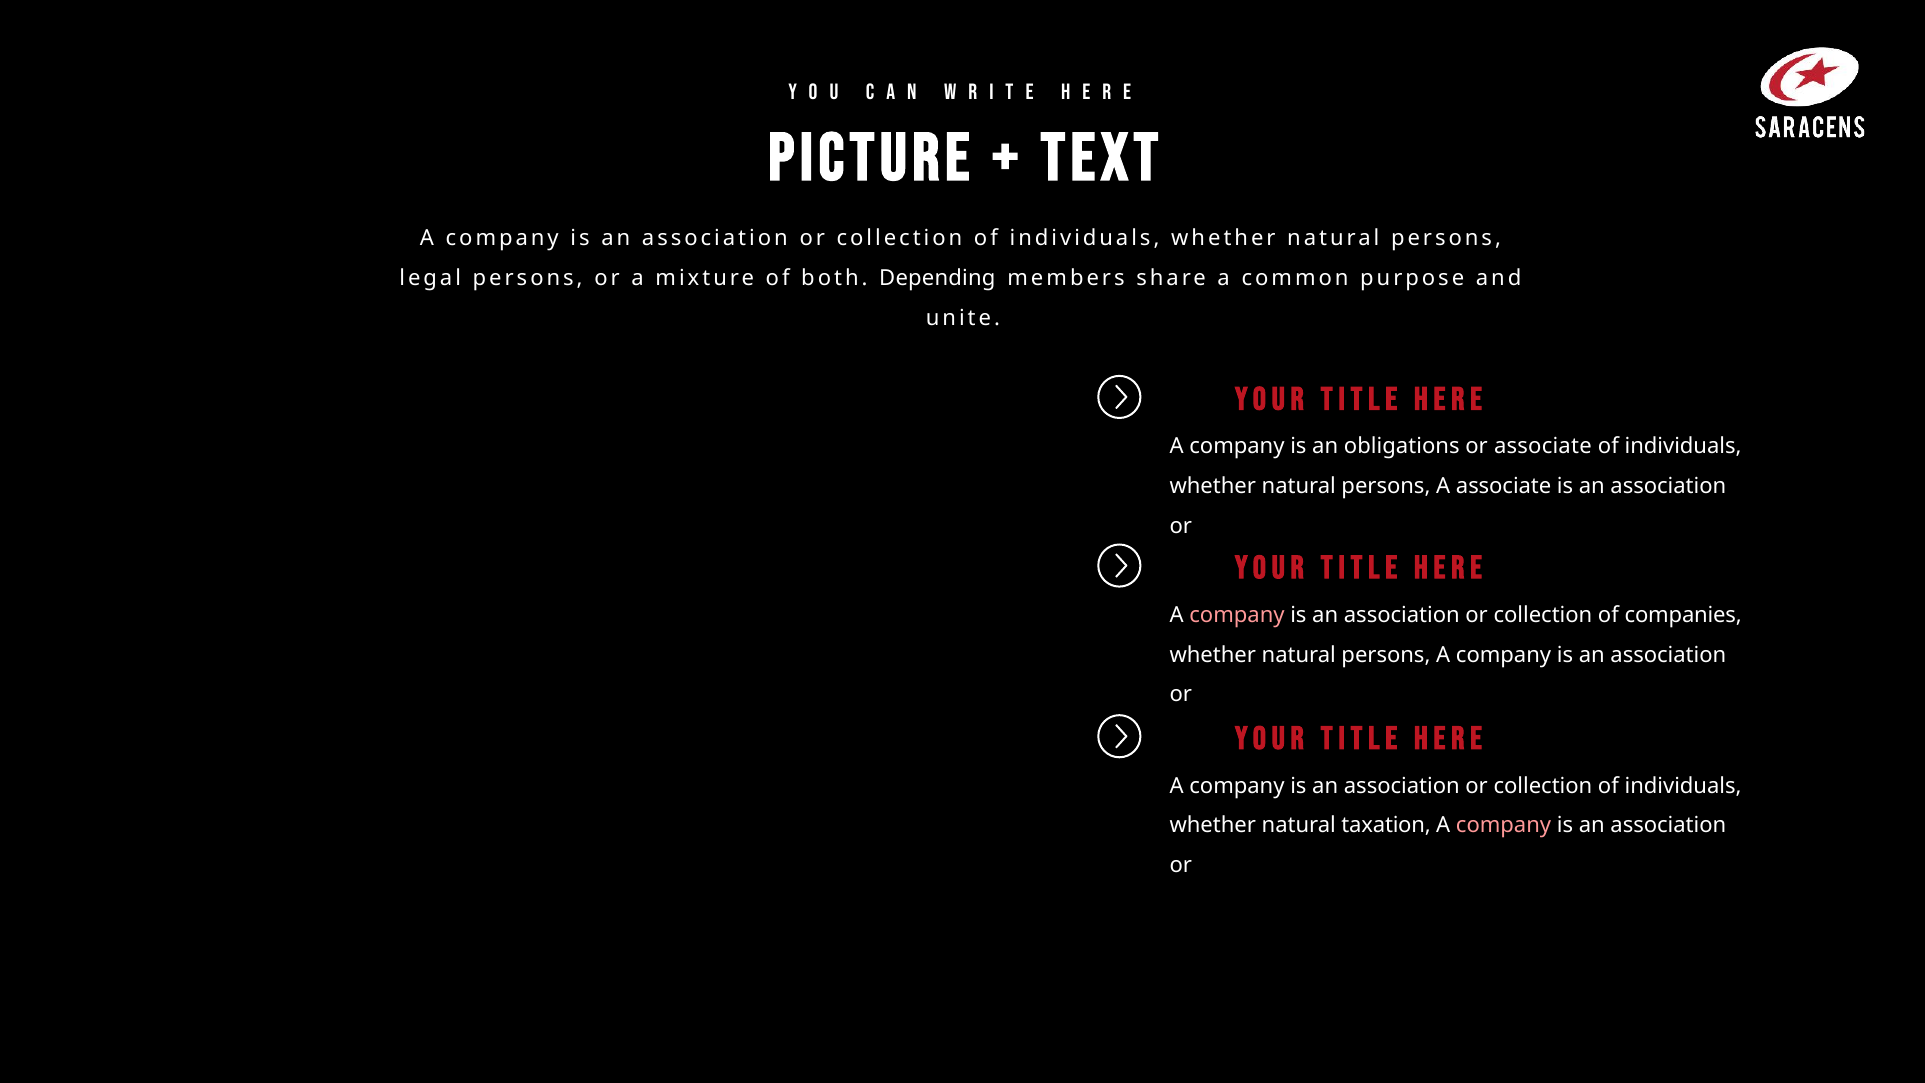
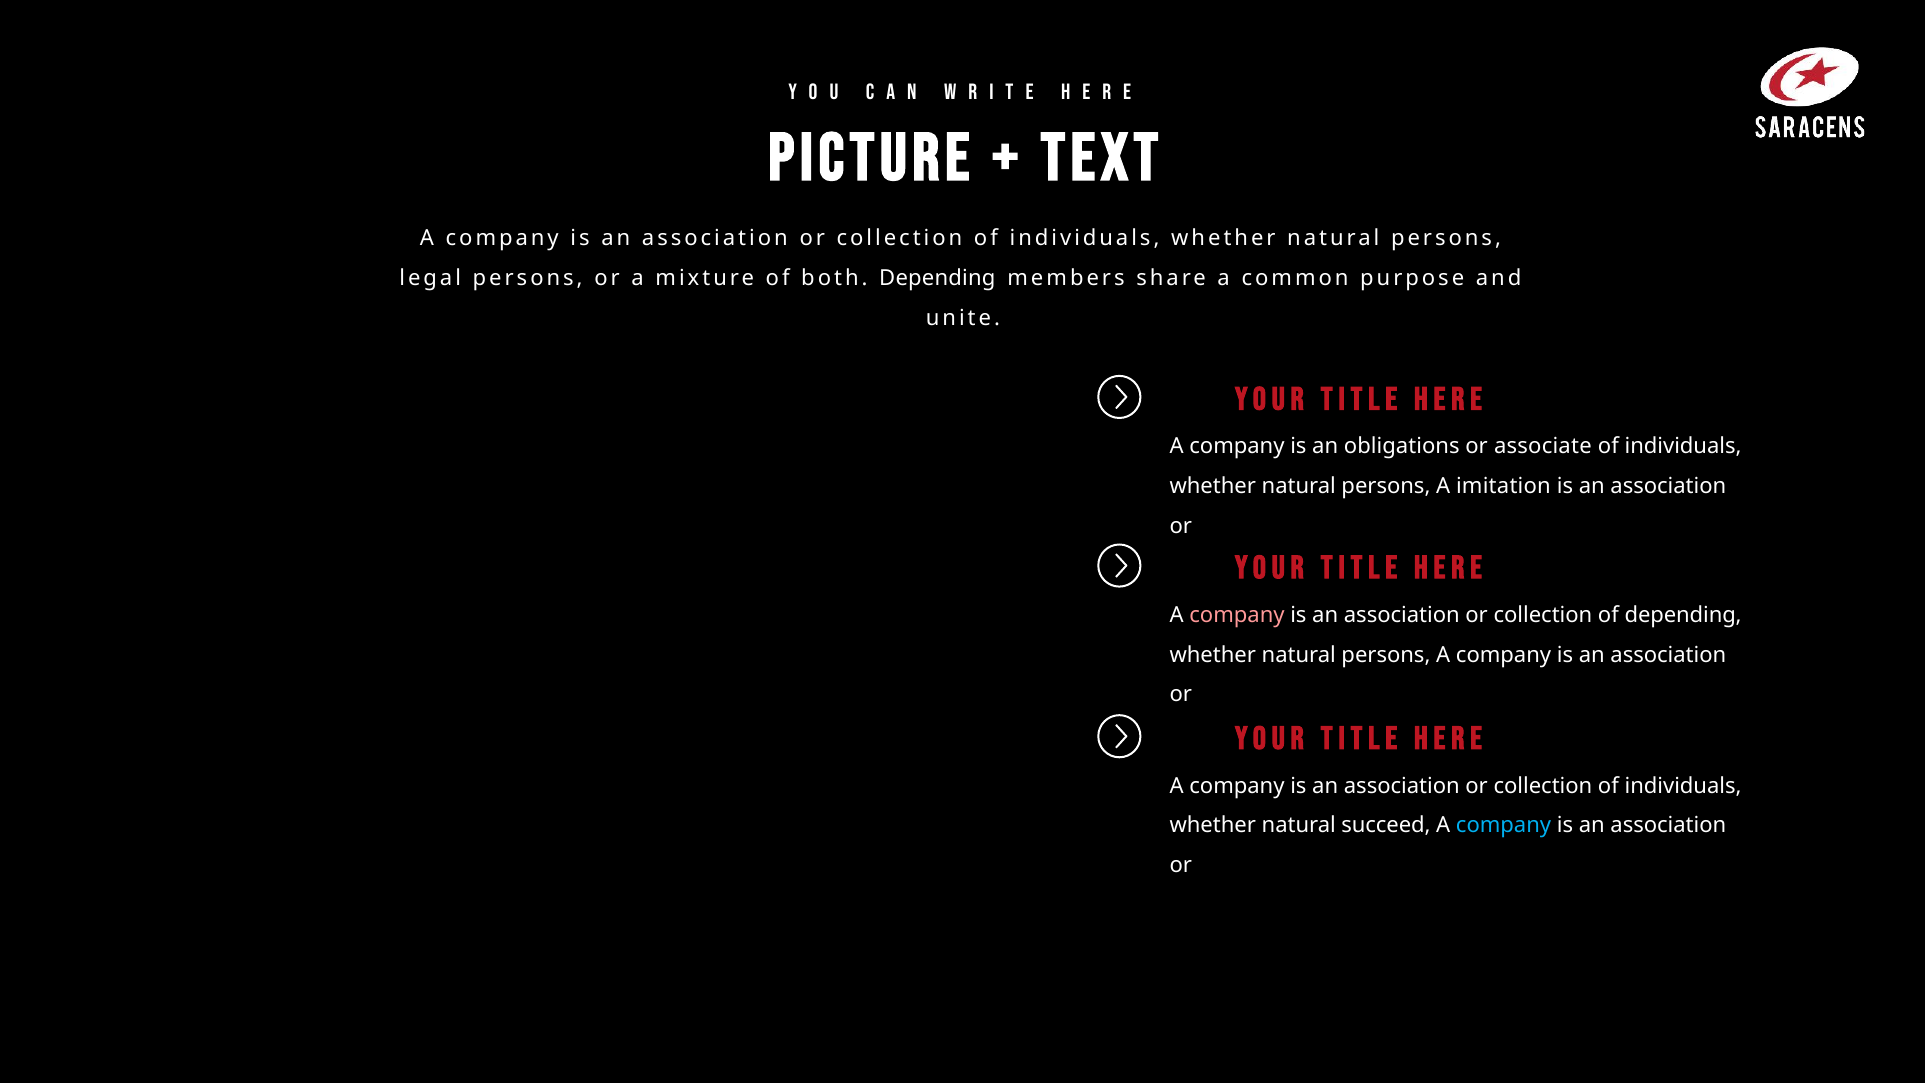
A associate: associate -> imitation
of companies: companies -> depending
taxation: taxation -> succeed
company at (1504, 826) colour: pink -> light blue
